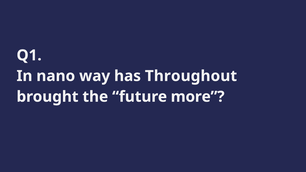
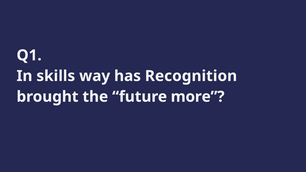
nano: nano -> skills
Throughout: Throughout -> Recognition
